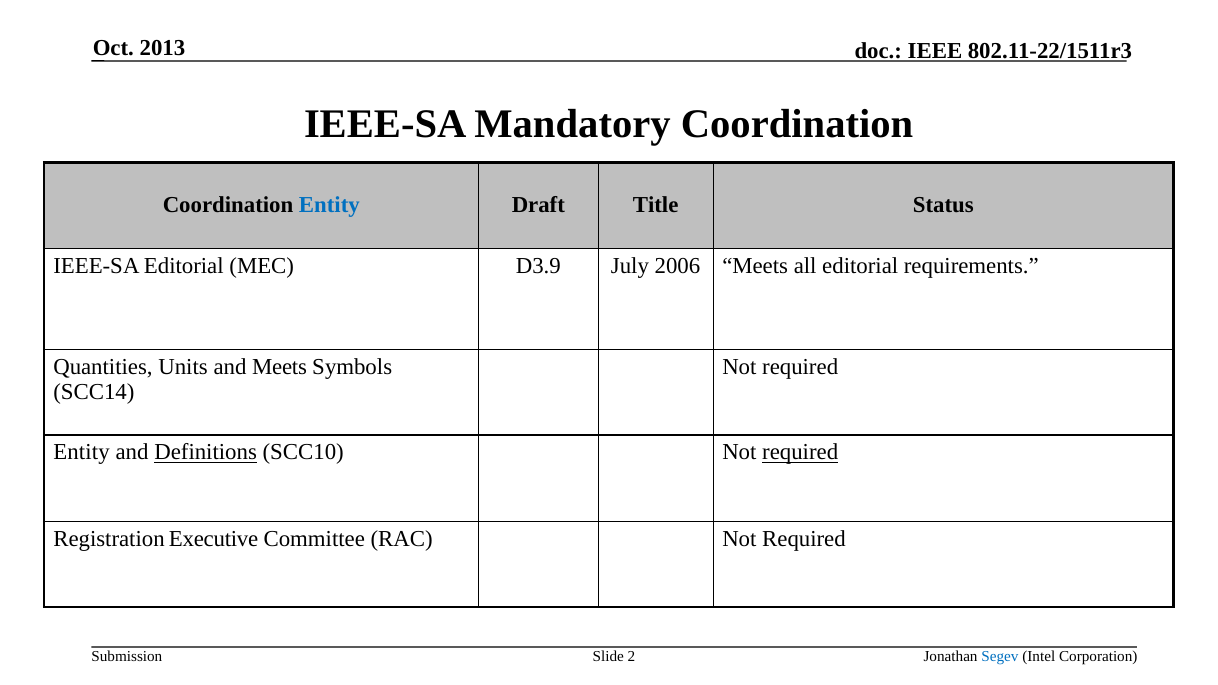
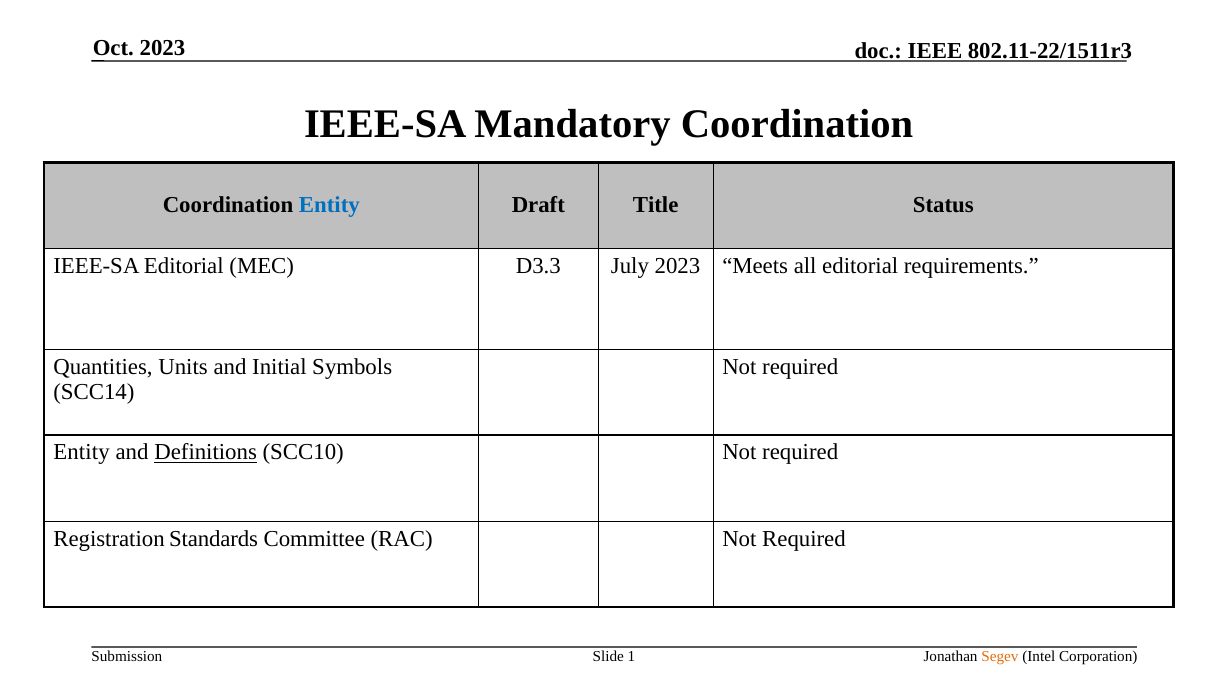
Oct 2013: 2013 -> 2023
D3.9: D3.9 -> D3.3
July 2006: 2006 -> 2023
and Meets: Meets -> Initial
required at (800, 453) underline: present -> none
Executive: Executive -> Standards
2: 2 -> 1
Segev colour: blue -> orange
